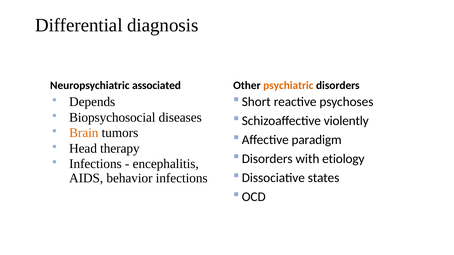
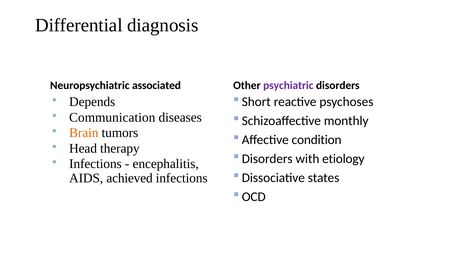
psychiatric colour: orange -> purple
Biopsychosocial: Biopsychosocial -> Communication
violently: violently -> monthly
paradigm: paradigm -> condition
behavior: behavior -> achieved
